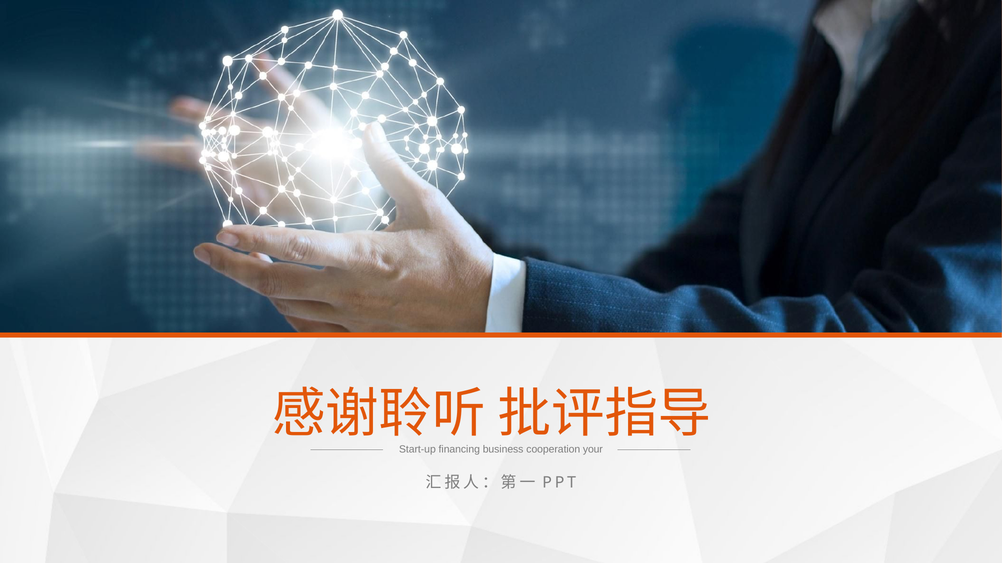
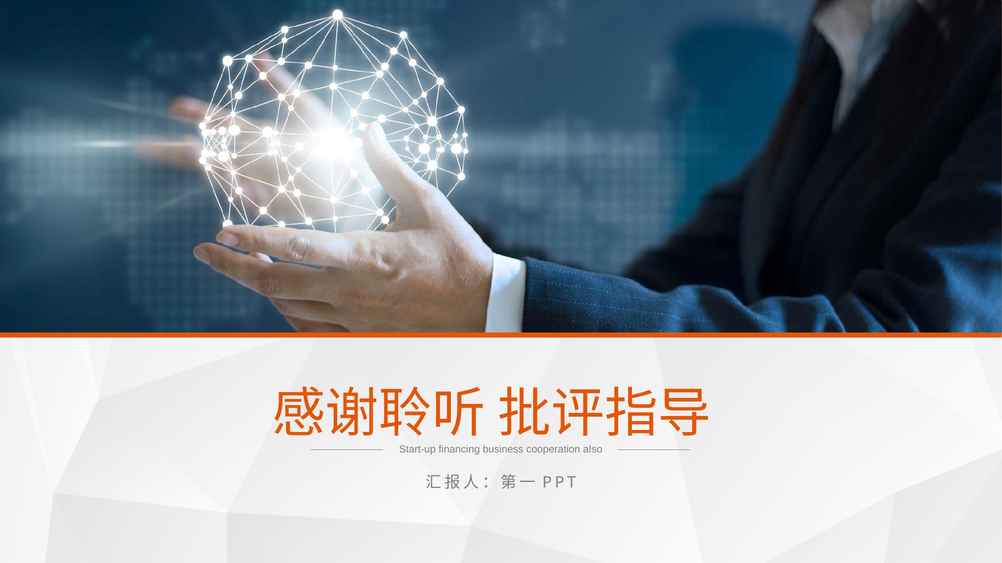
your: your -> also
